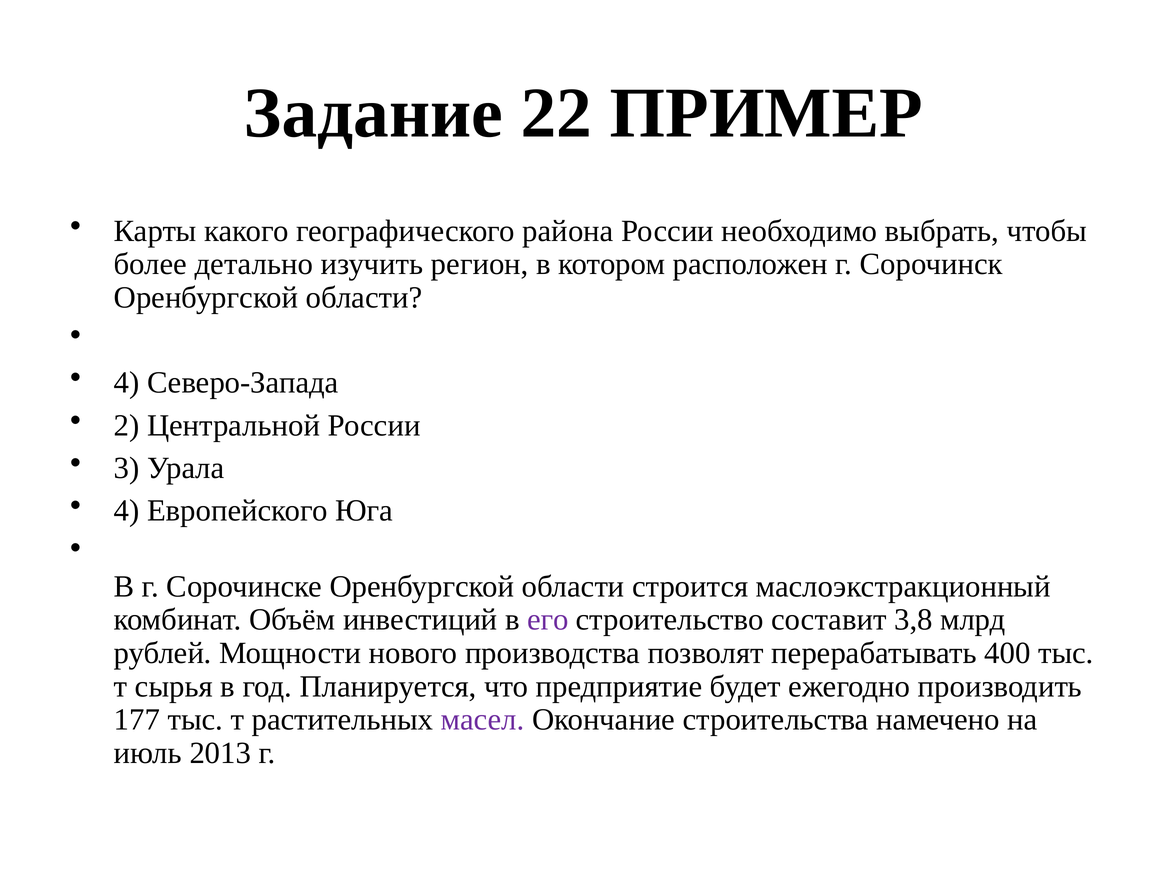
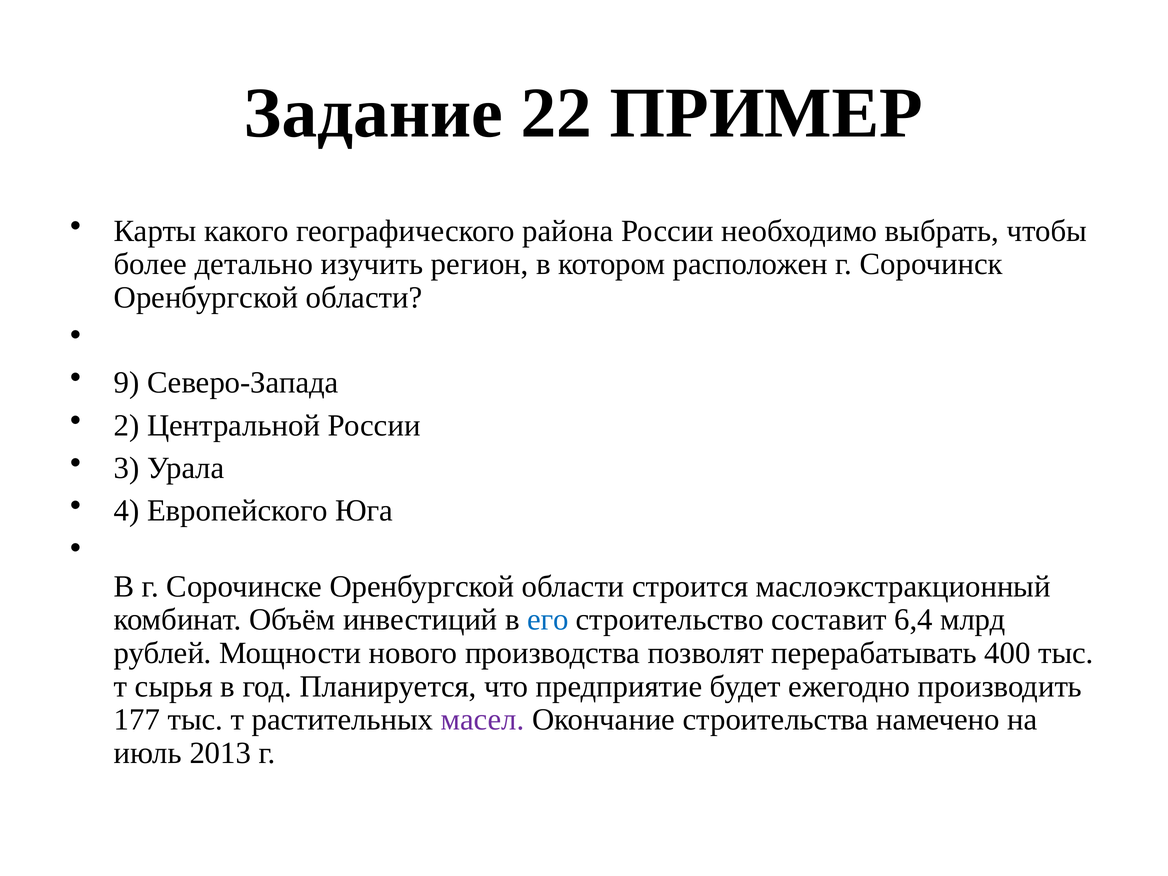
4 at (127, 383): 4 -> 9
его colour: purple -> blue
3,8: 3,8 -> 6,4
